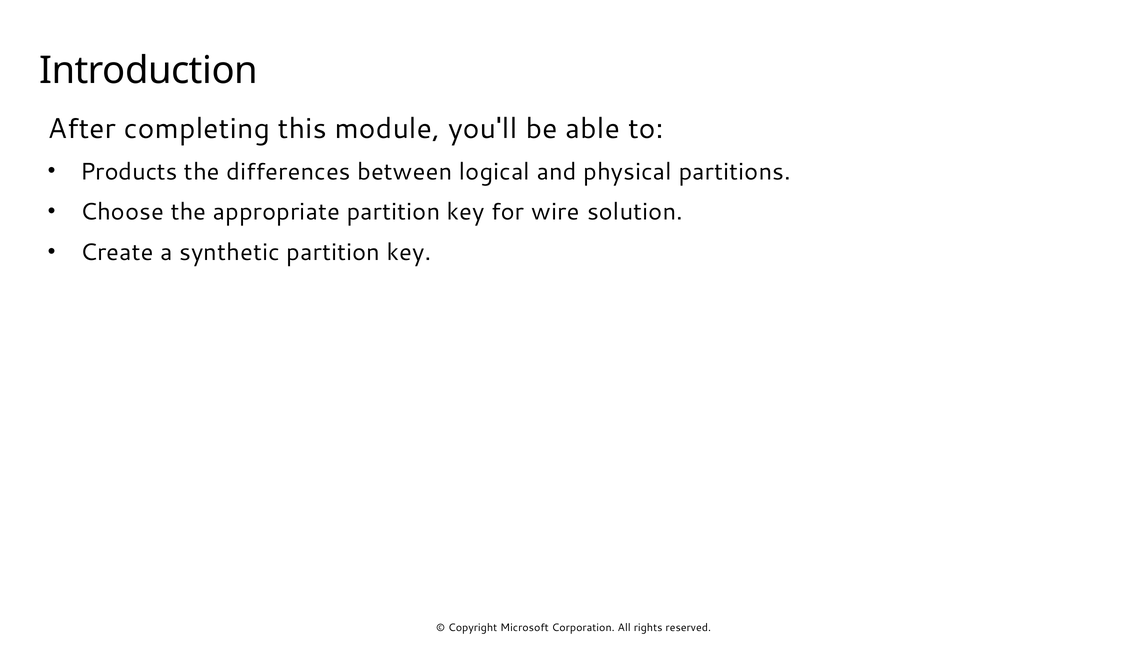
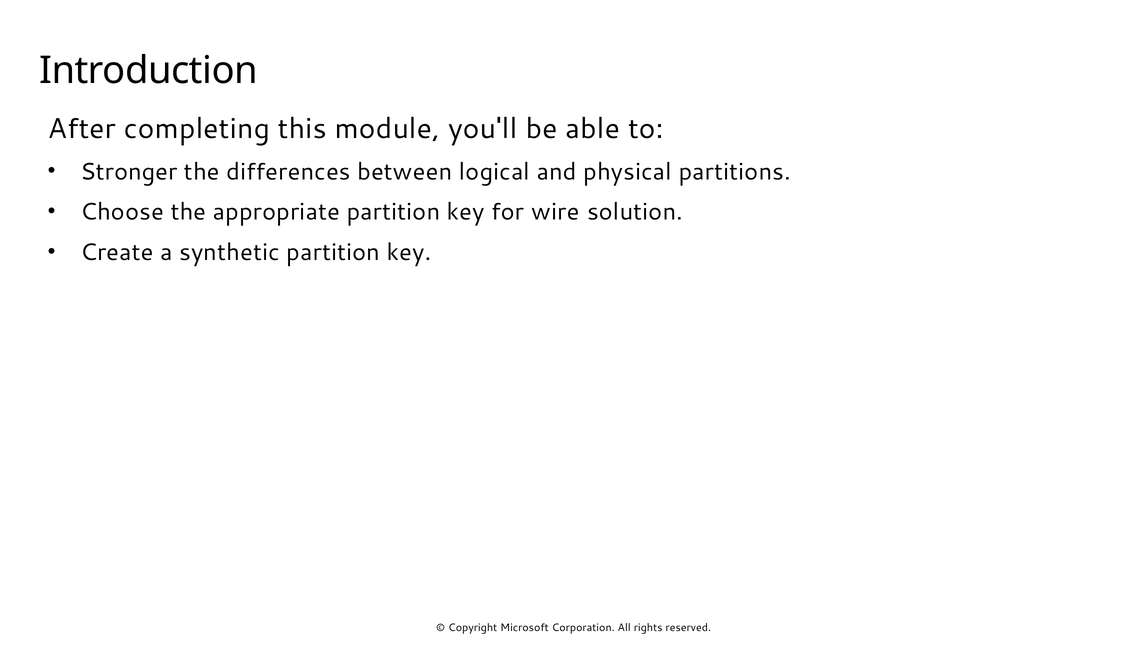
Products: Products -> Stronger
